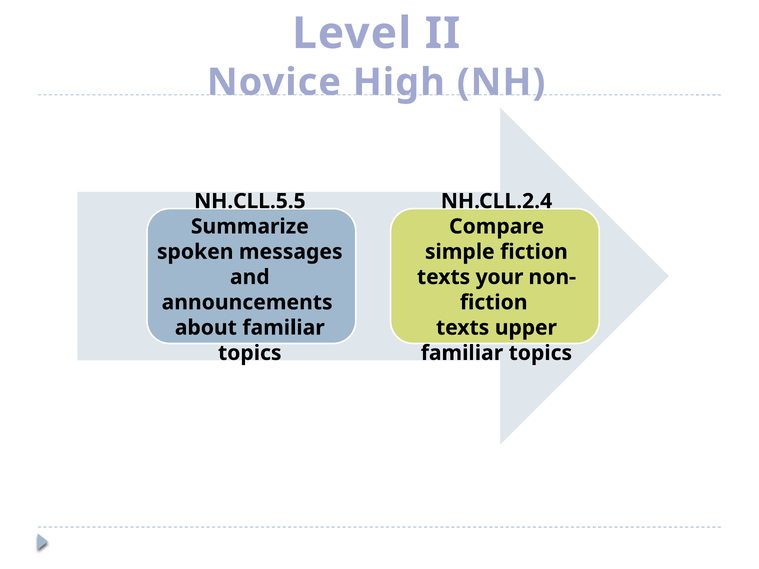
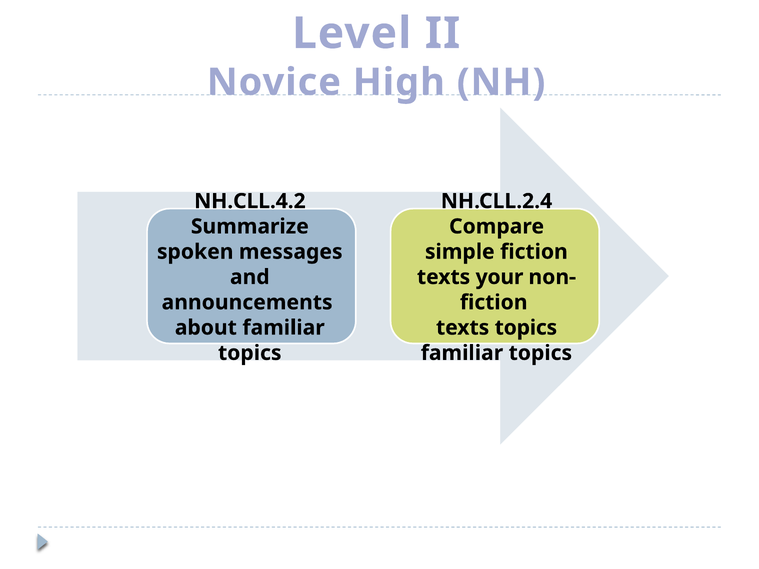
NH.CLL.5.5: NH.CLL.5.5 -> NH.CLL.4.2
texts upper: upper -> topics
